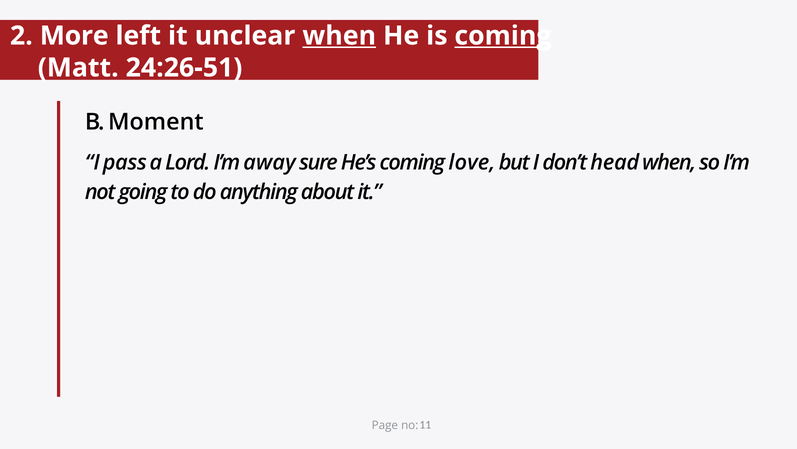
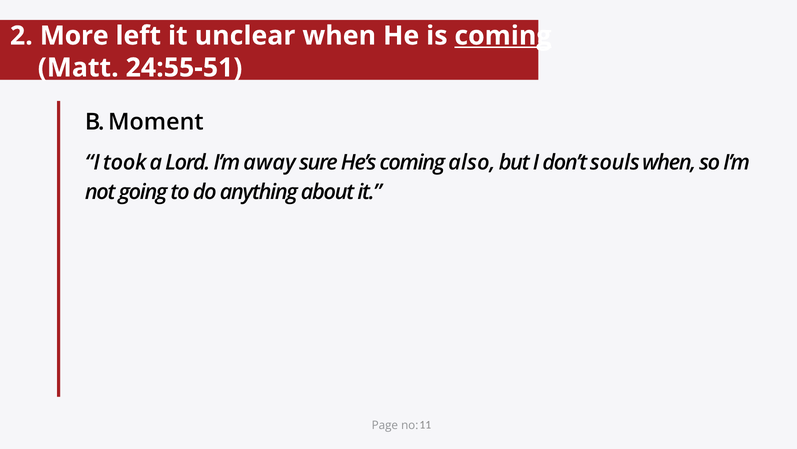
when at (339, 36) underline: present -> none
24:26-51: 24:26-51 -> 24:55-51
pass: pass -> took
love: love -> also
head: head -> souls
